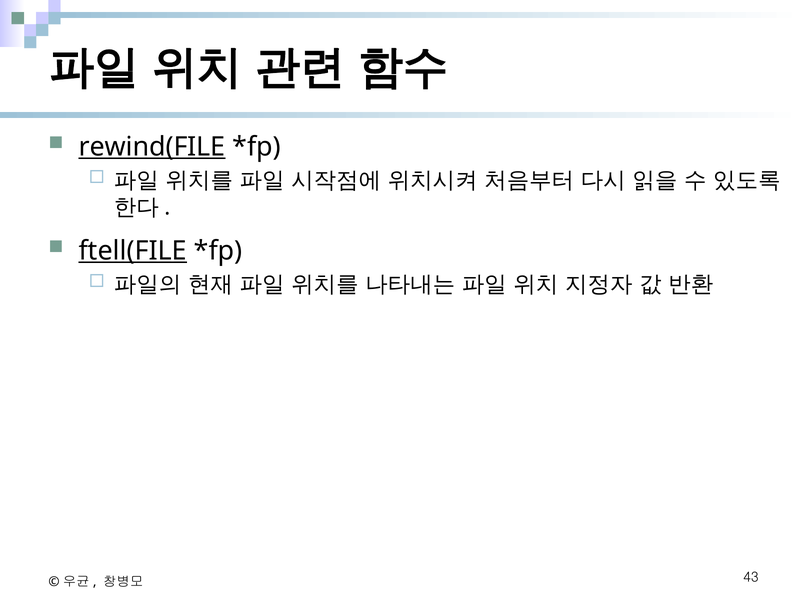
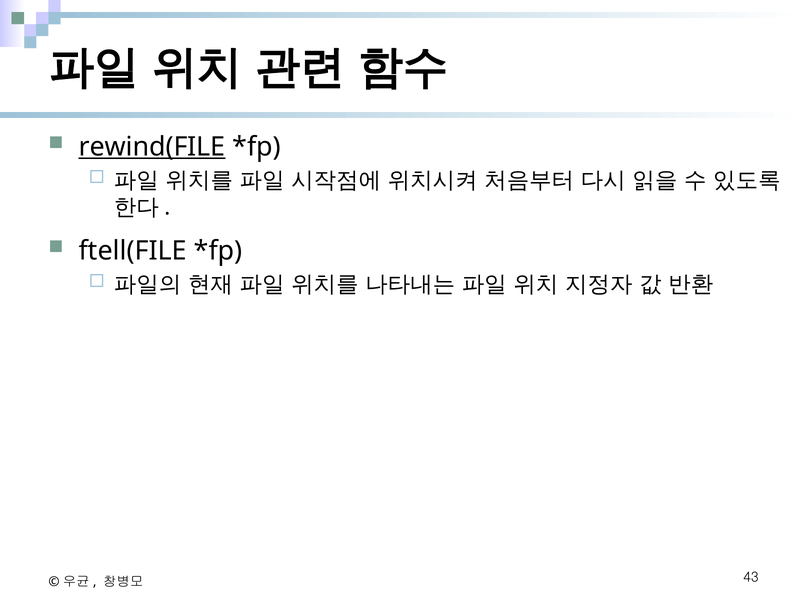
ftell(FILE underline: present -> none
